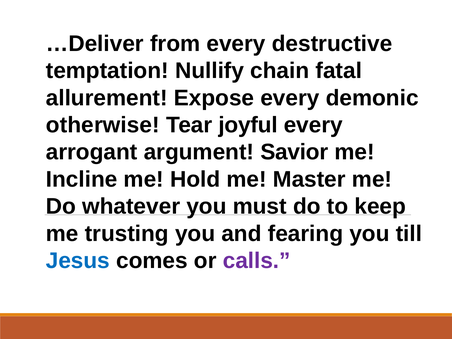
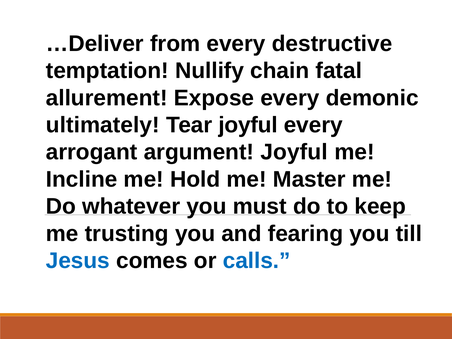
otherwise: otherwise -> ultimately
argument Savior: Savior -> Joyful
calls colour: purple -> blue
